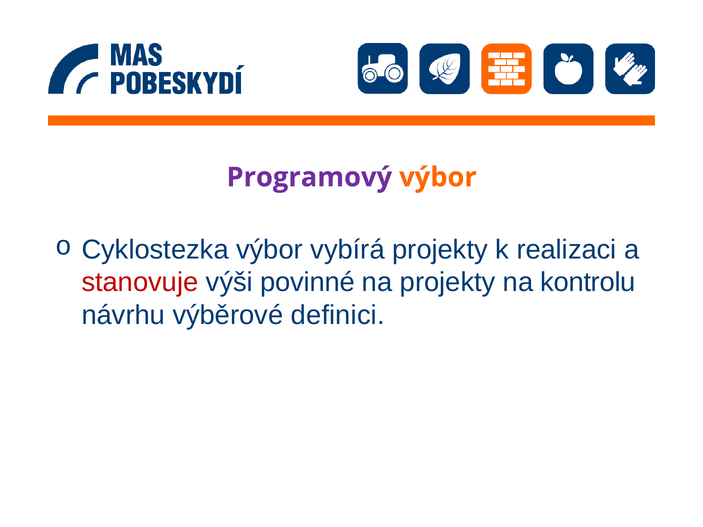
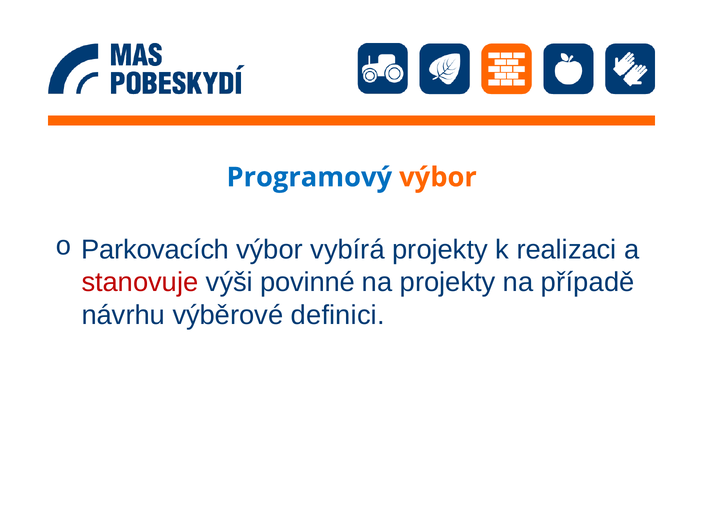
Programový colour: purple -> blue
Cyklostezka: Cyklostezka -> Parkovacích
kontrolu: kontrolu -> případě
